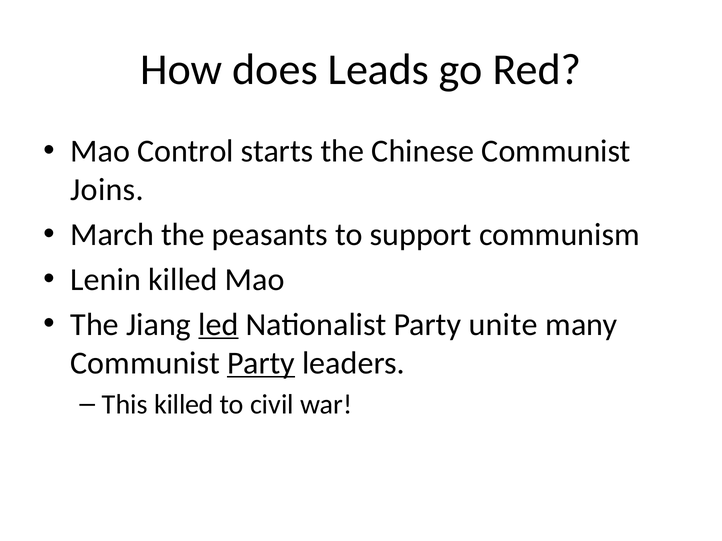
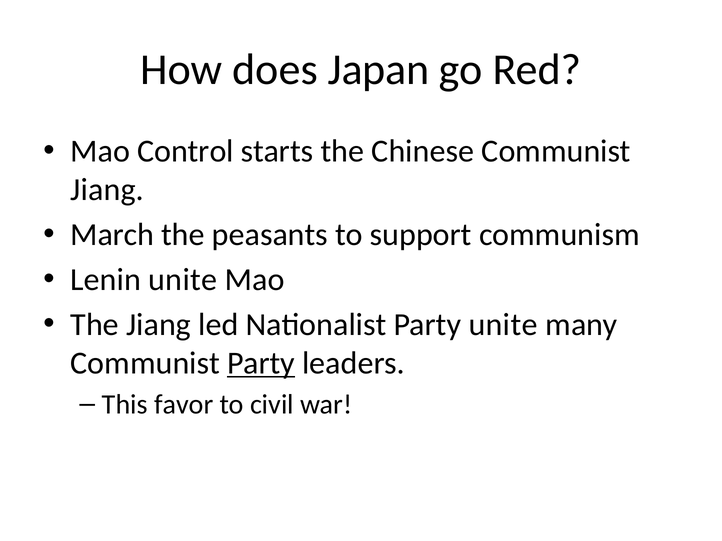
Leads: Leads -> Japan
Joins at (107, 190): Joins -> Jiang
Lenin killed: killed -> unite
led underline: present -> none
This killed: killed -> favor
